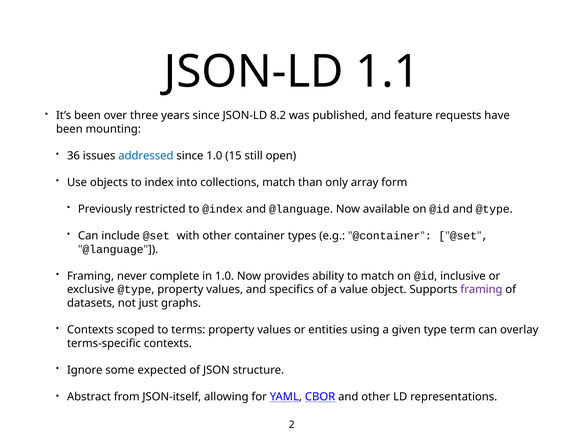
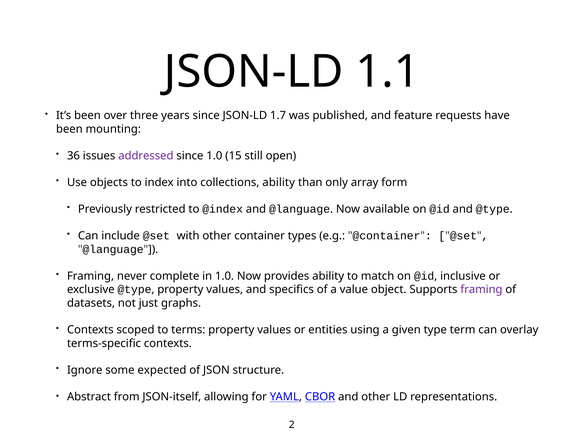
8.2: 8.2 -> 1.7
addressed colour: blue -> purple
collections match: match -> ability
